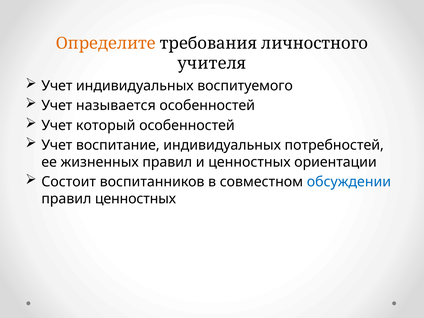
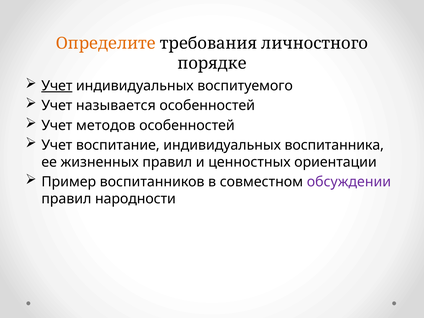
учителя: учителя -> порядке
Учет at (57, 86) underline: none -> present
который: который -> методов
потребностей: потребностей -> воспитанника
Состоит: Состоит -> Пример
обсуждении colour: blue -> purple
правил ценностных: ценностных -> народности
